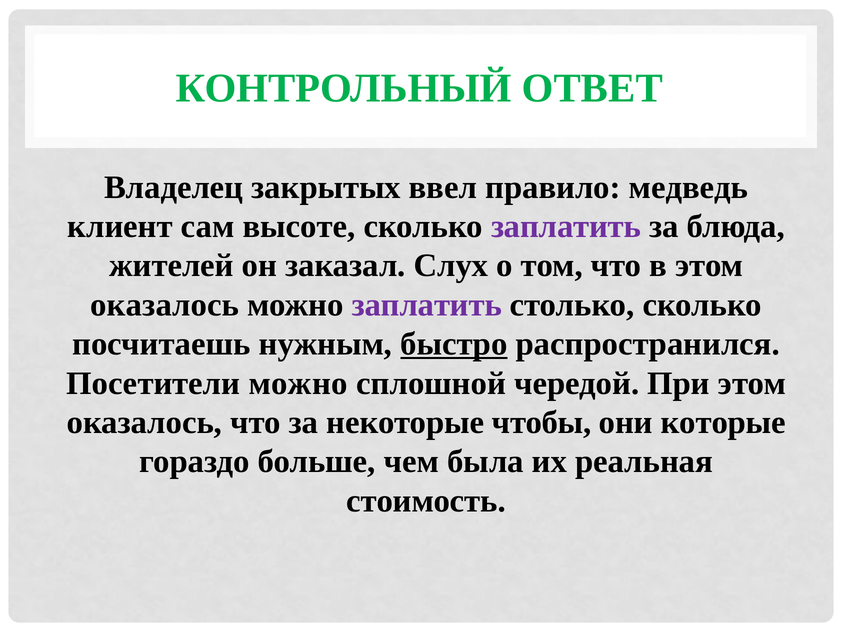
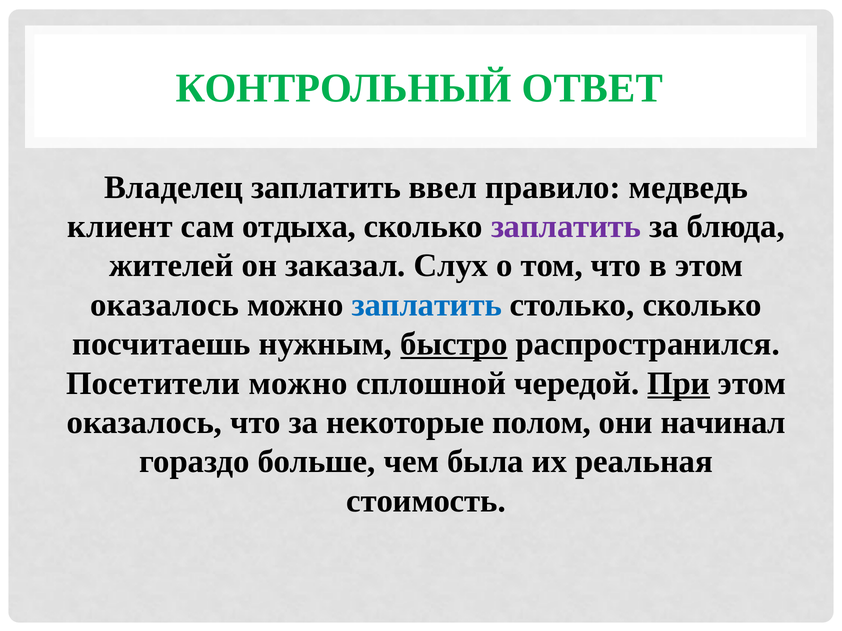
Владелец закрытых: закрытых -> заплатить
высоте: высоте -> отдыха
заплатить at (427, 305) colour: purple -> blue
При underline: none -> present
чтобы: чтобы -> полом
которые: которые -> начинал
